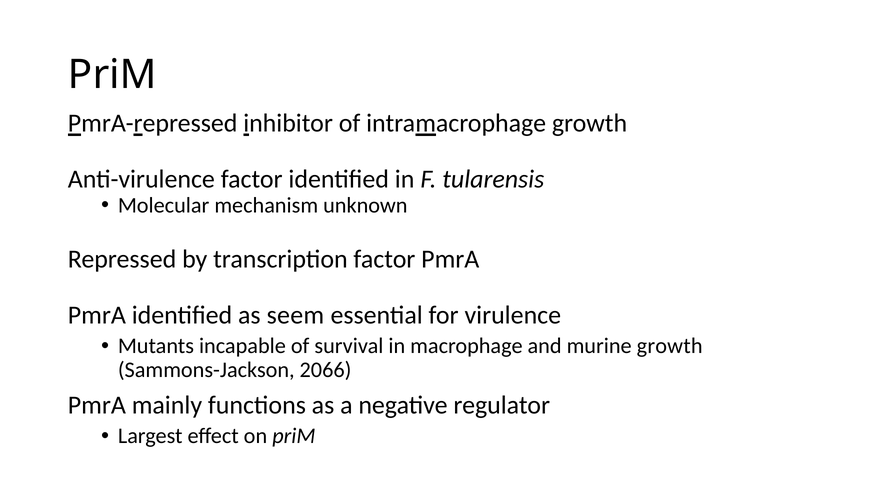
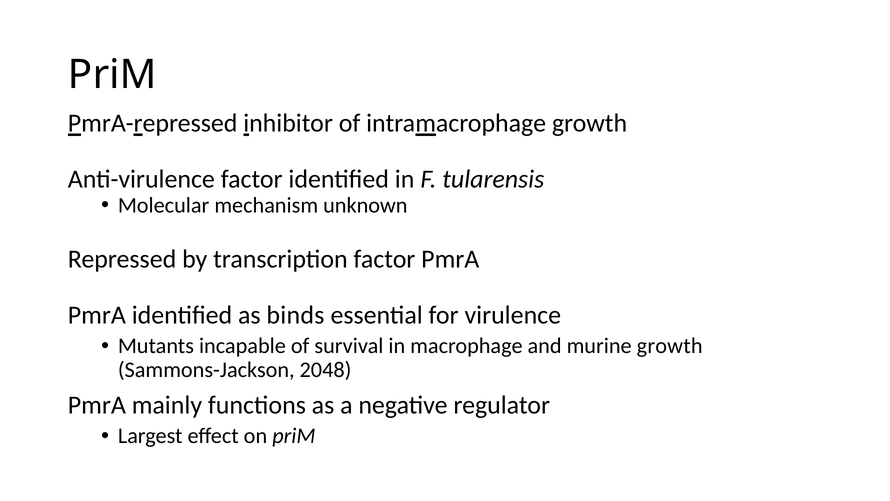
seem: seem -> binds
2066: 2066 -> 2048
